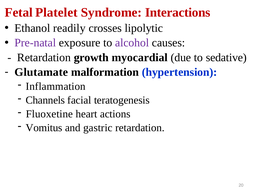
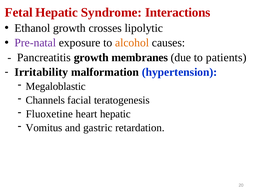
Fetal Platelet: Platelet -> Hepatic
Ethanol readily: readily -> growth
alcohol colour: purple -> orange
Retardation at (44, 58): Retardation -> Pancreatitis
myocardial: myocardial -> membranes
sedative: sedative -> patients
Glutamate: Glutamate -> Irritability
Inflammation: Inflammation -> Megaloblastic
heart actions: actions -> hepatic
